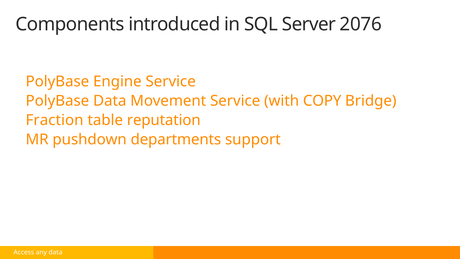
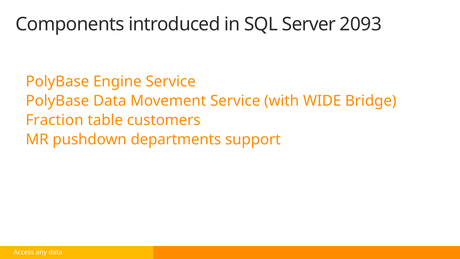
2076: 2076 -> 2093
COPY: COPY -> WIDE
reputation: reputation -> customers
